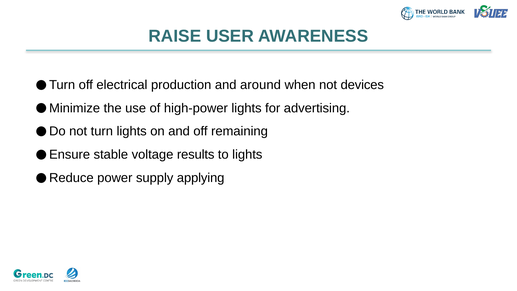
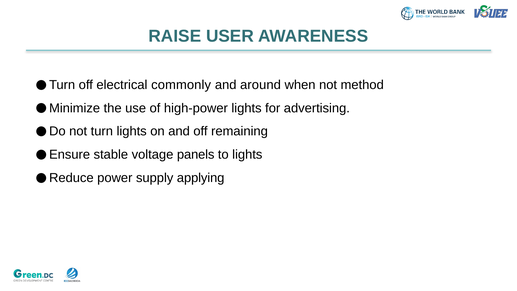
production: production -> commonly
devices: devices -> method
results: results -> panels
